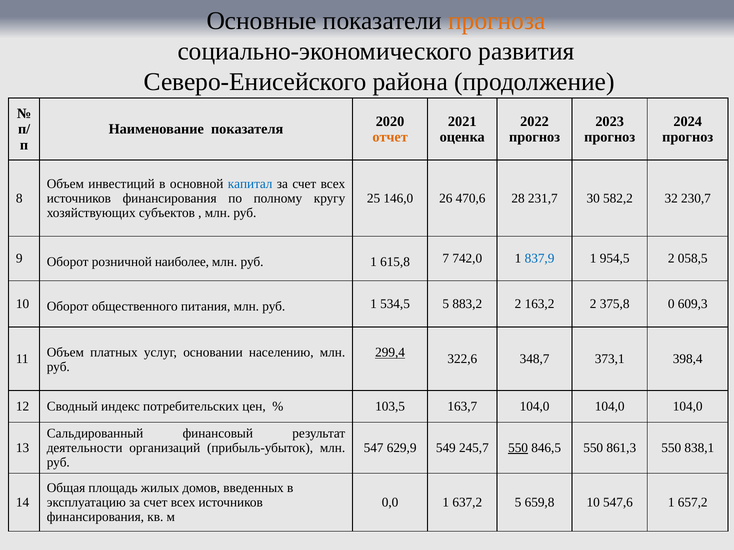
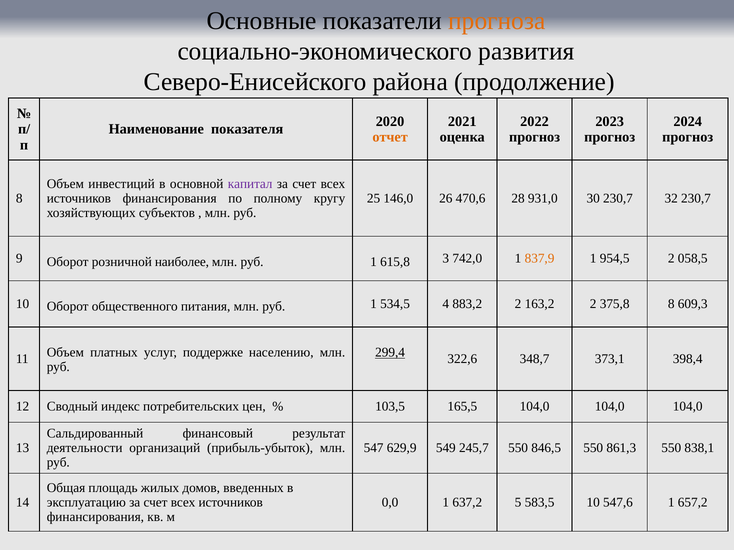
капитал colour: blue -> purple
231,7: 231,7 -> 931,0
30 582,2: 582,2 -> 230,7
7: 7 -> 3
837,9 colour: blue -> orange
534,5 5: 5 -> 4
375,8 0: 0 -> 8
основании: основании -> поддержке
163,7: 163,7 -> 165,5
550 at (518, 448) underline: present -> none
659,8: 659,8 -> 583,5
